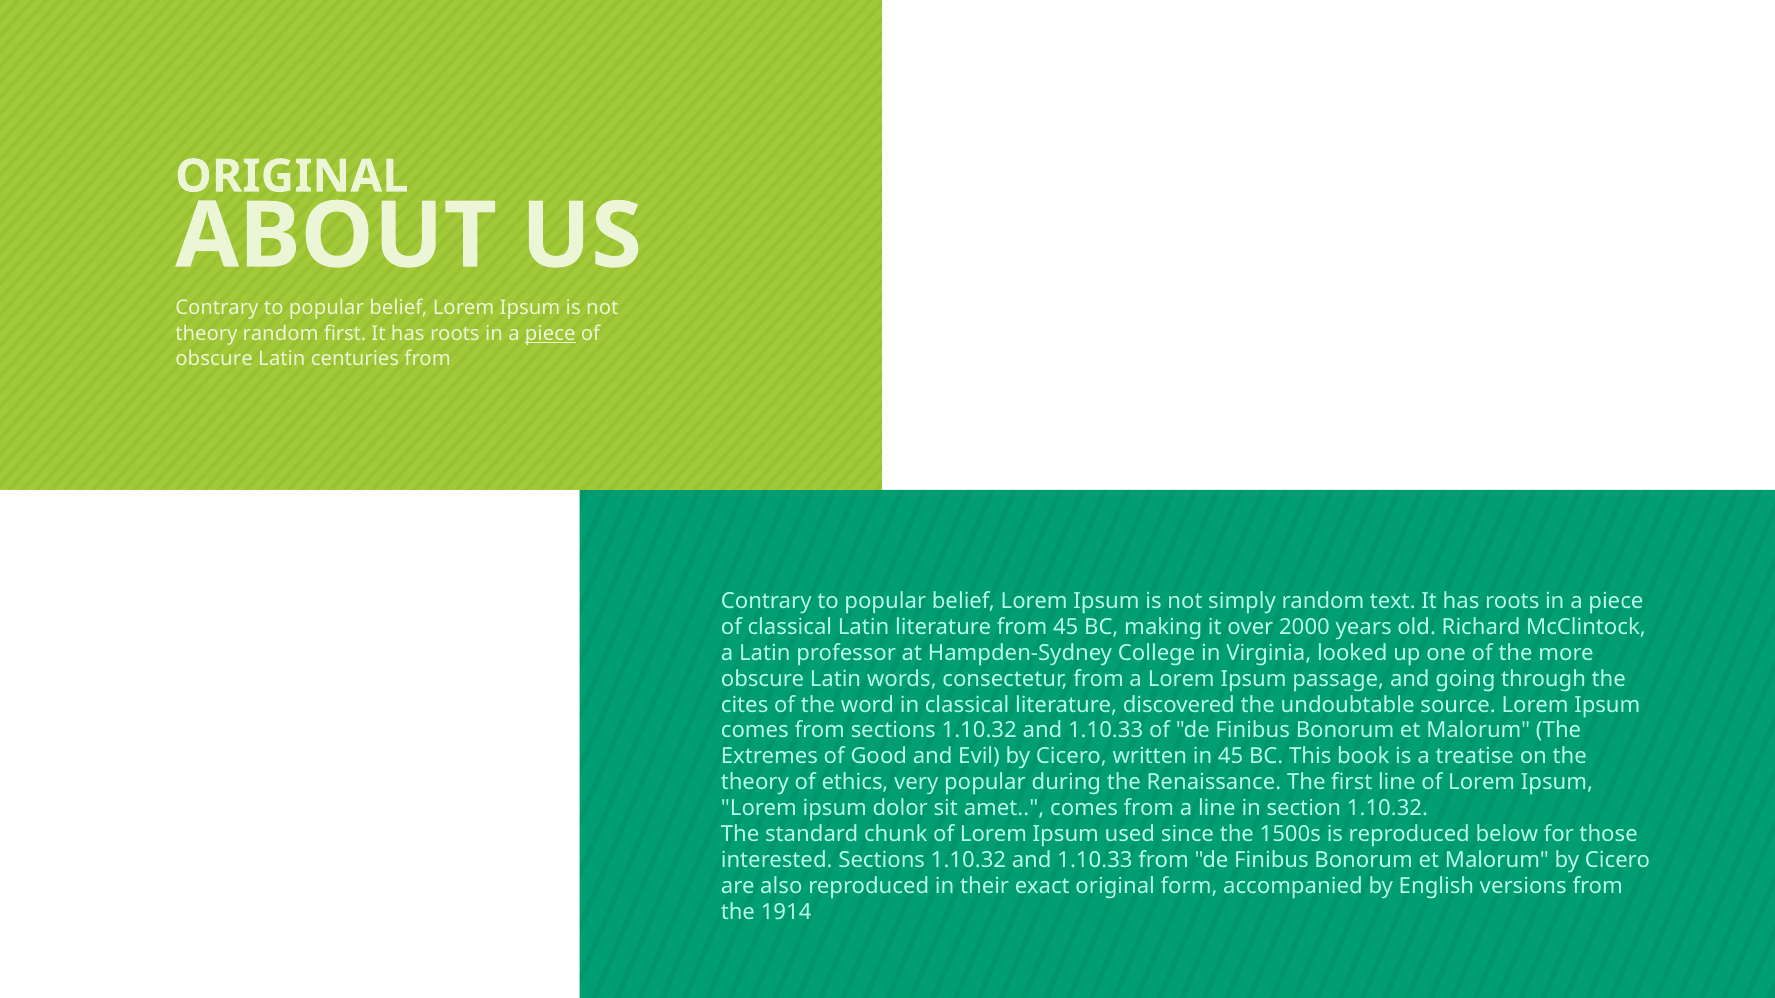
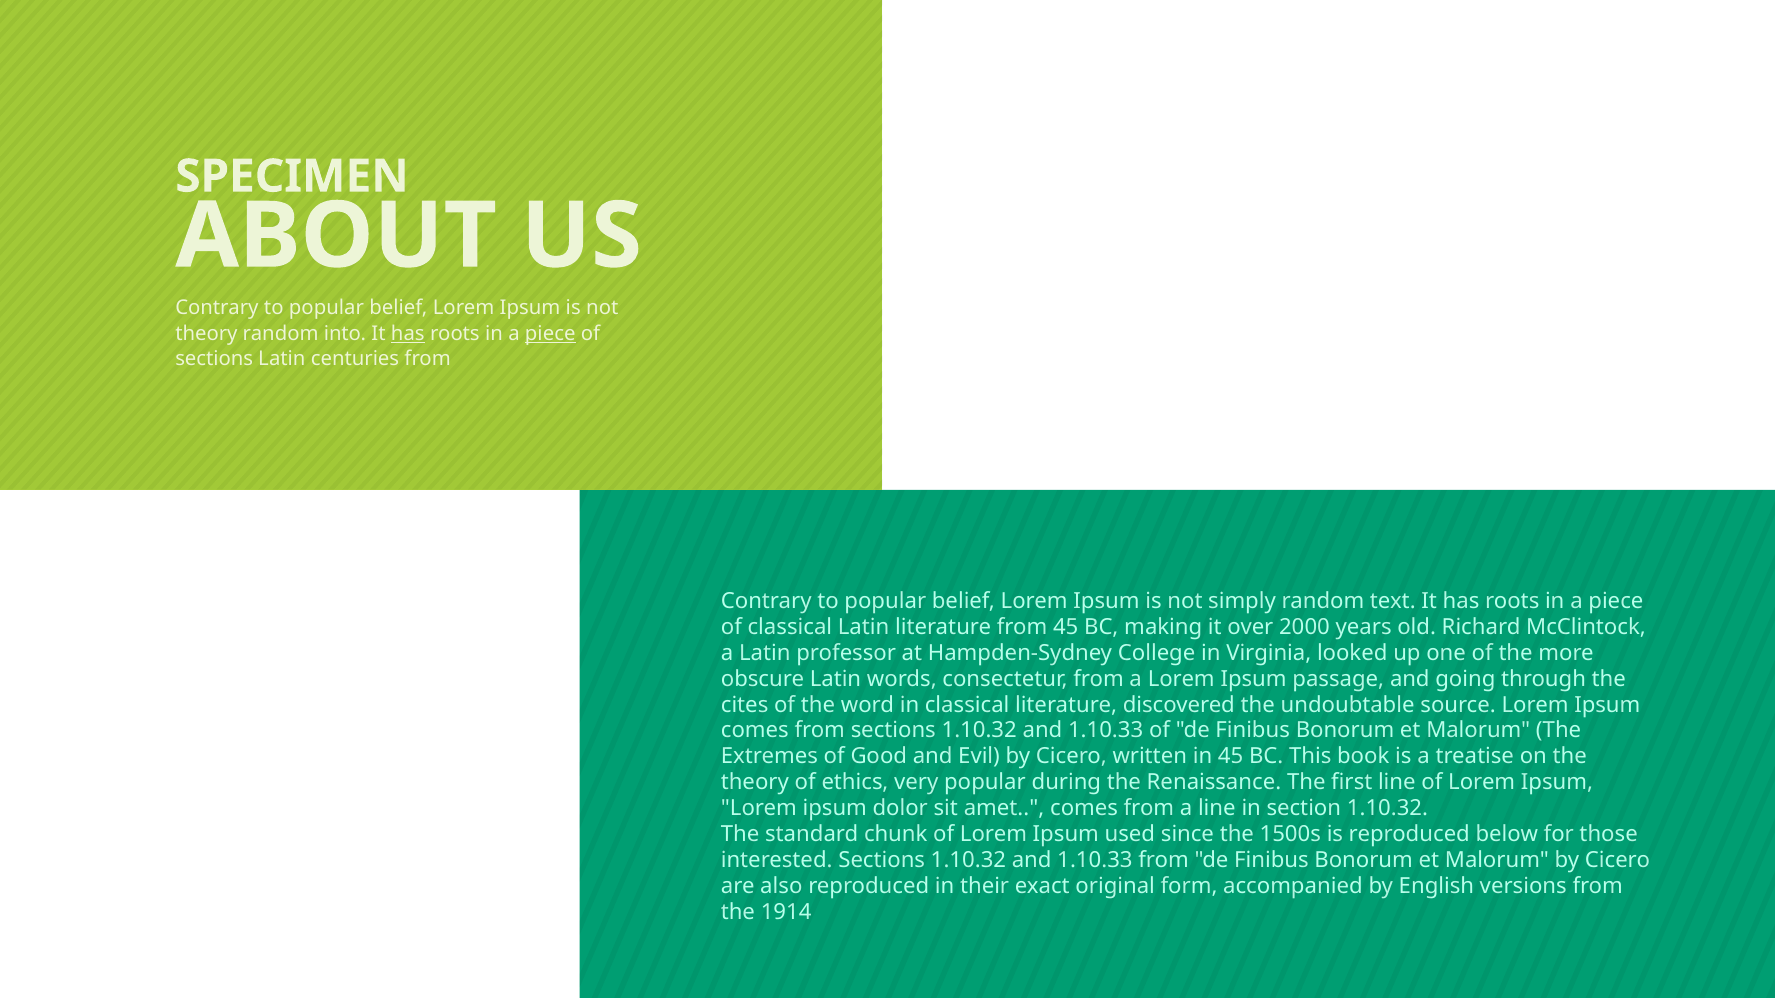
ORIGINAL at (292, 176): ORIGINAL -> SPECIMEN
random first: first -> into
has at (408, 334) underline: none -> present
obscure at (214, 359): obscure -> sections
